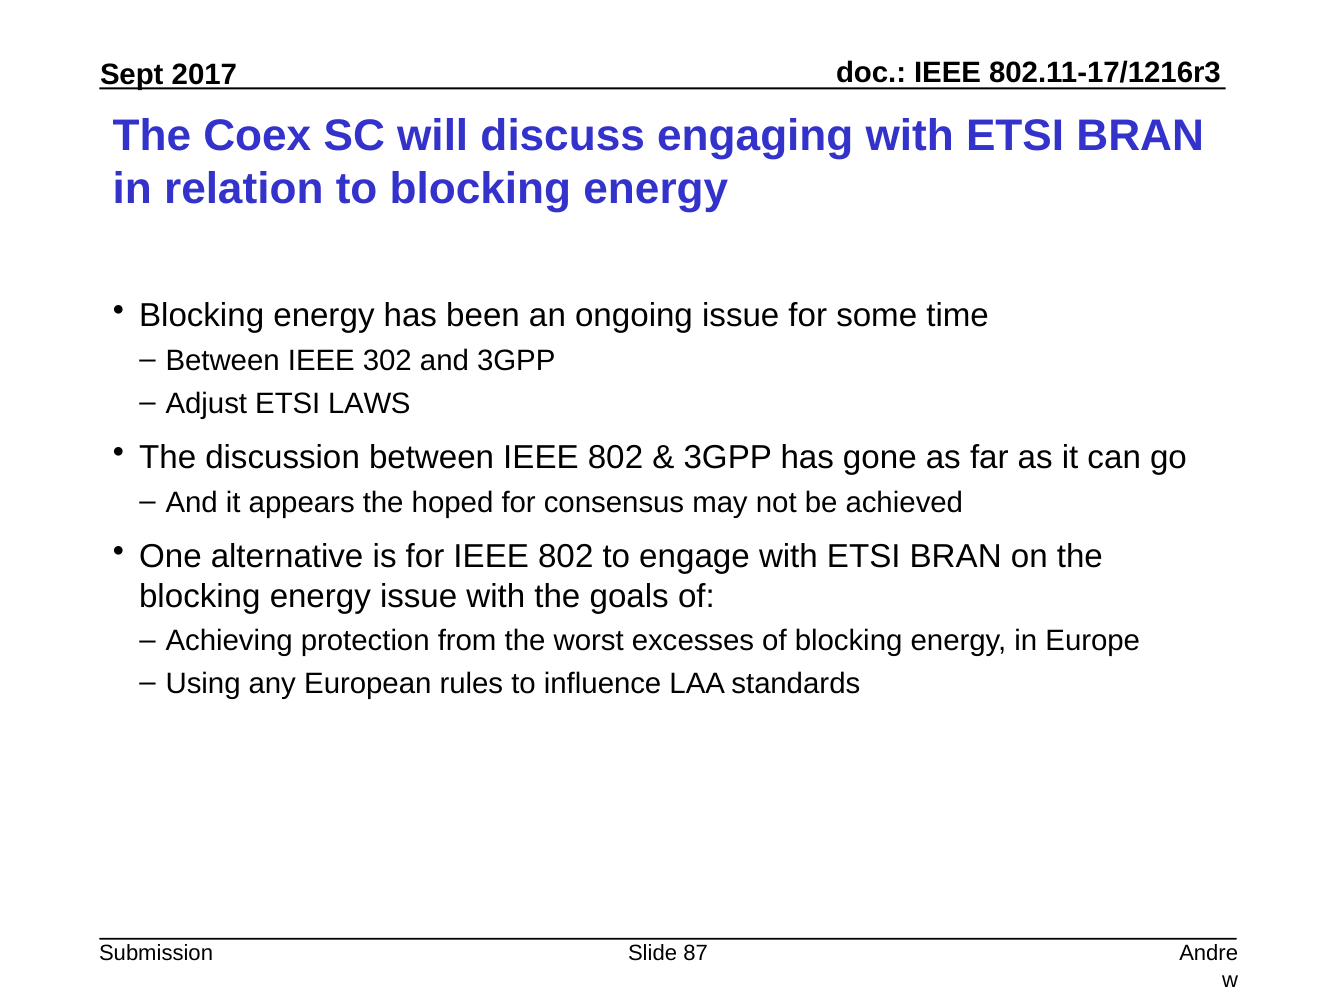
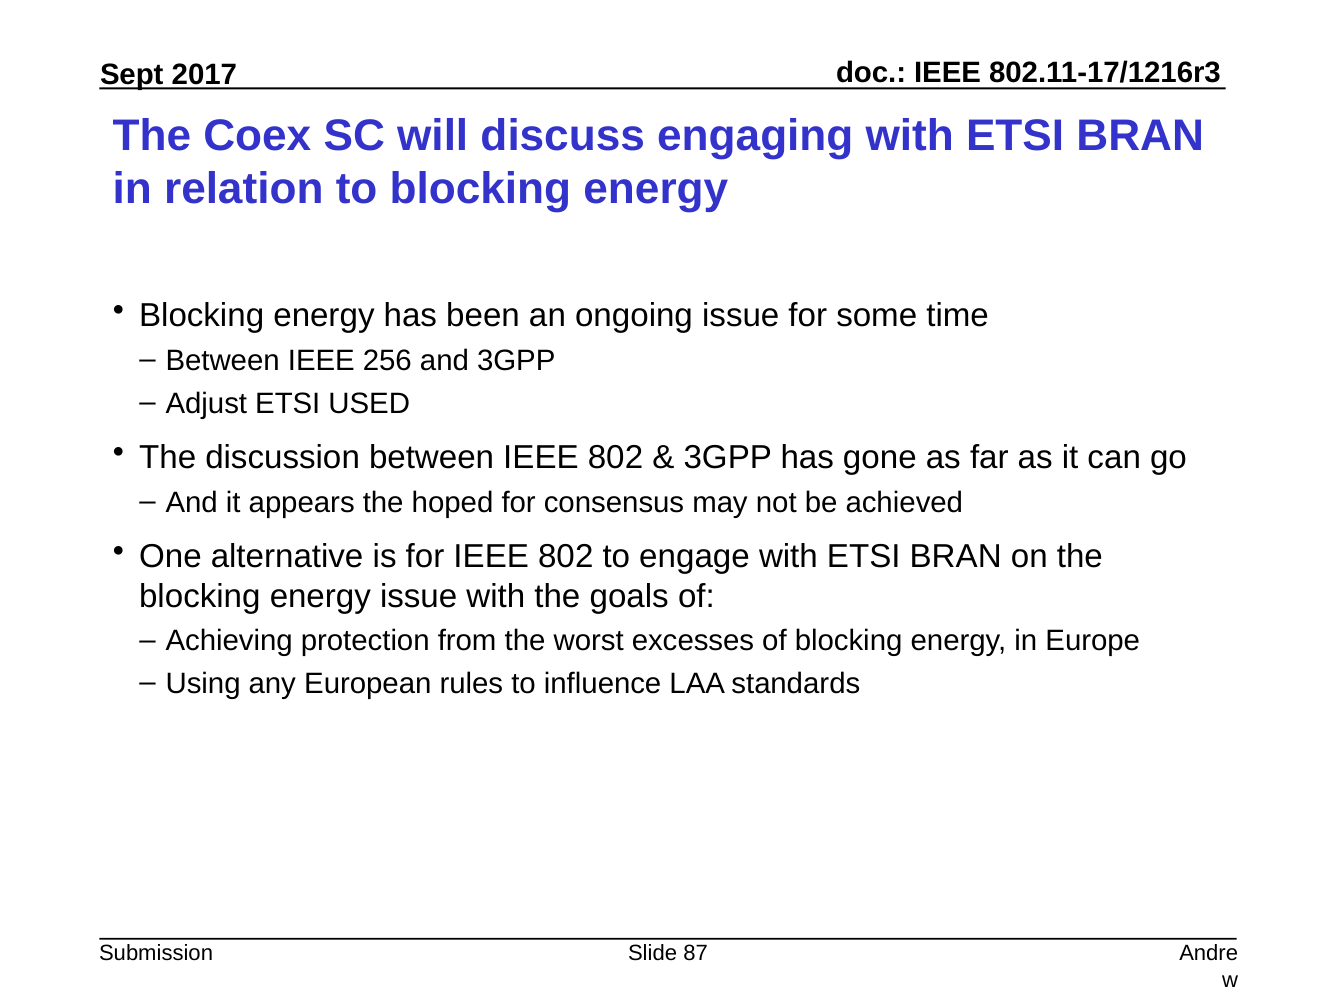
302: 302 -> 256
LAWS: LAWS -> USED
